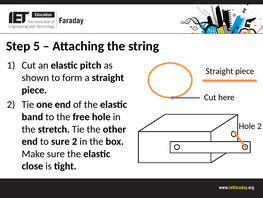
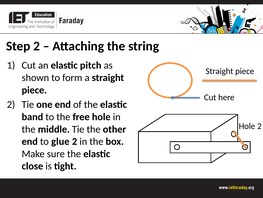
Step 5: 5 -> 2
stretch: stretch -> middle
to sure: sure -> glue
